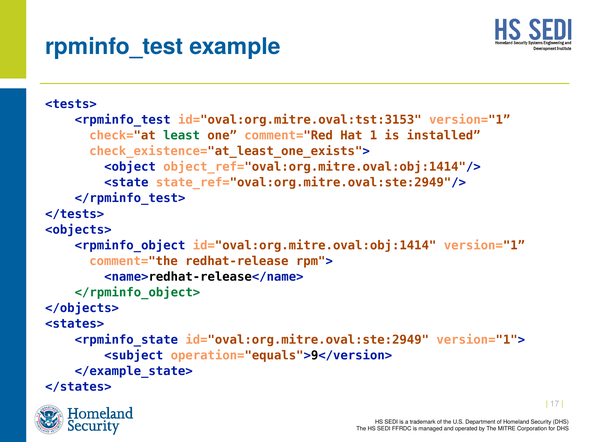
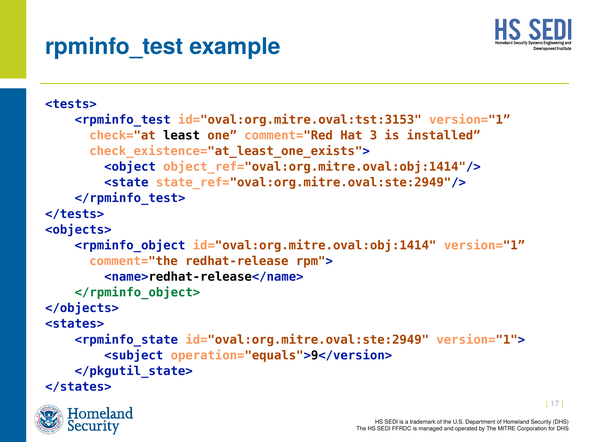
least colour: green -> black
1: 1 -> 3
</example_state>: </example_state> -> </pkgutil_state>
